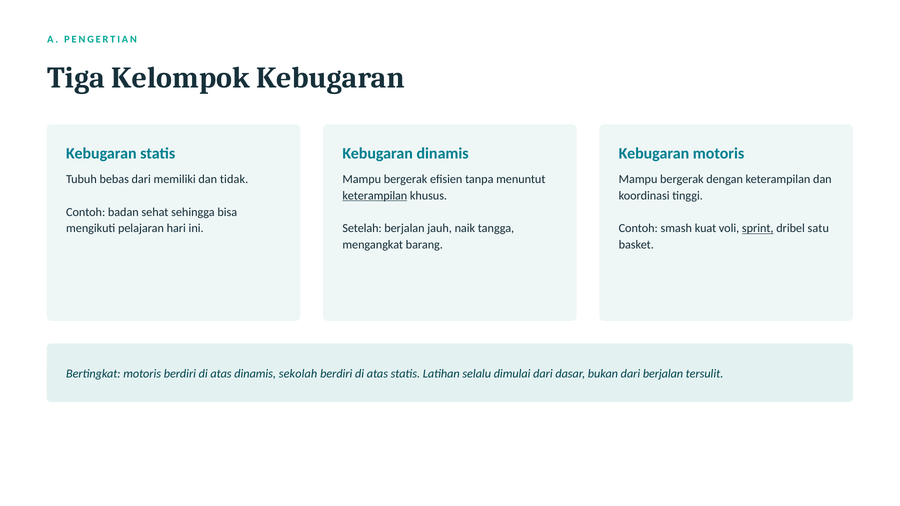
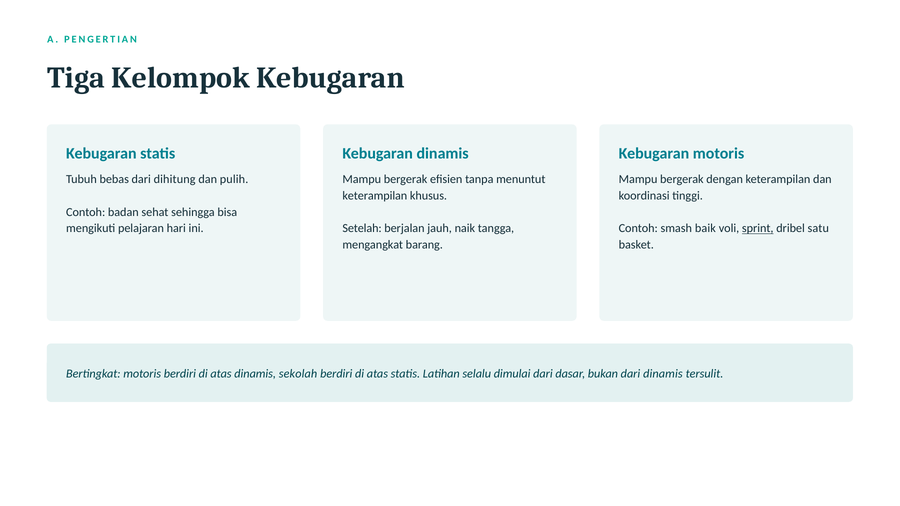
memiliki: memiliki -> dihitung
tidak: tidak -> pulih
keterampilan at (375, 196) underline: present -> none
kuat: kuat -> baik
dari berjalan: berjalan -> dinamis
